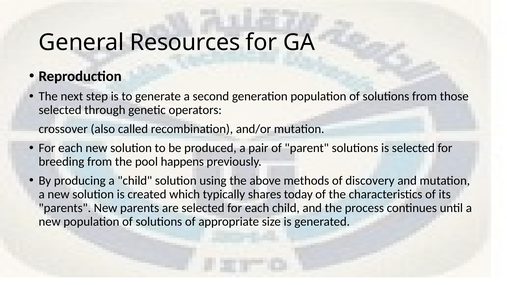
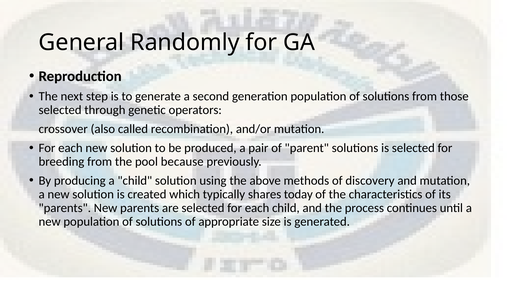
Resources: Resources -> Randomly
happens: happens -> because
